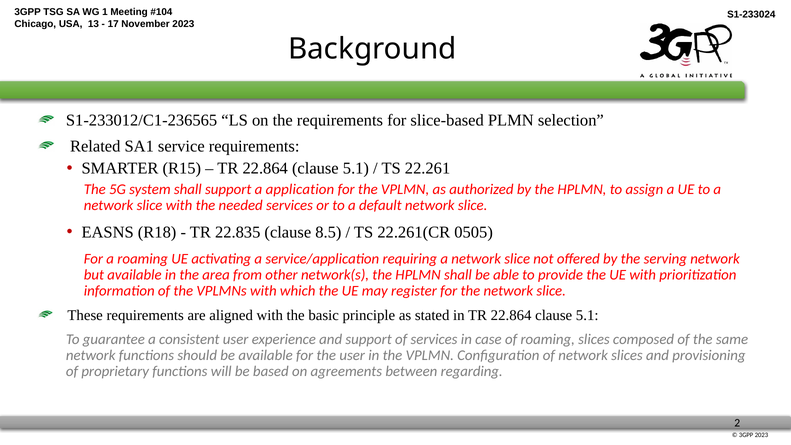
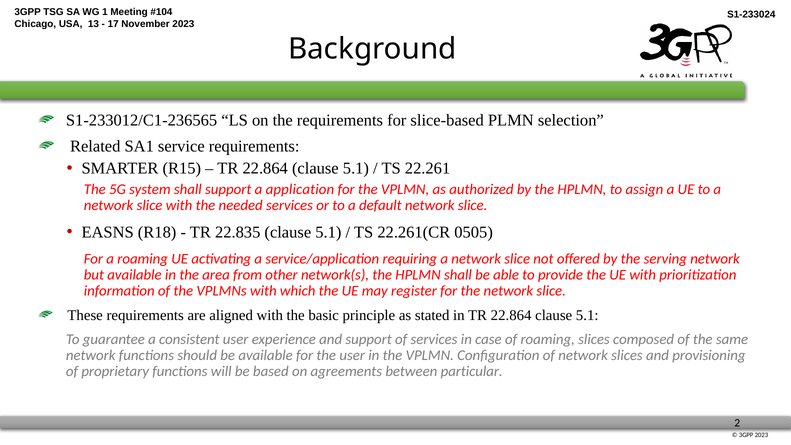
22.835 clause 8.5: 8.5 -> 5.1
regarding: regarding -> particular
